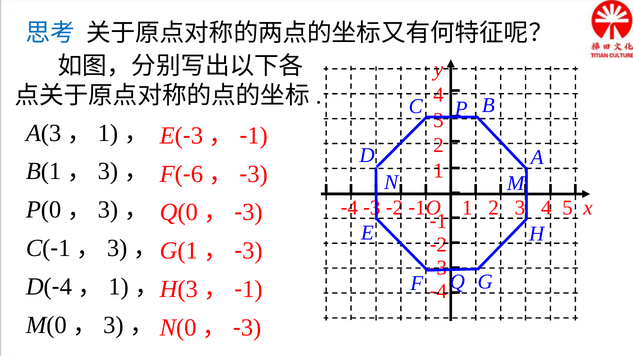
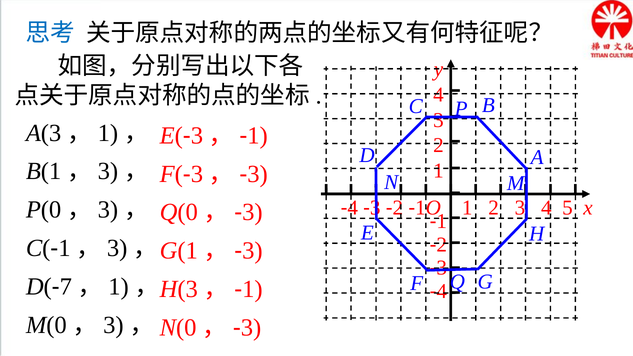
6 at (197, 174): 6 -> 3
4 at (66, 287): 4 -> 7
